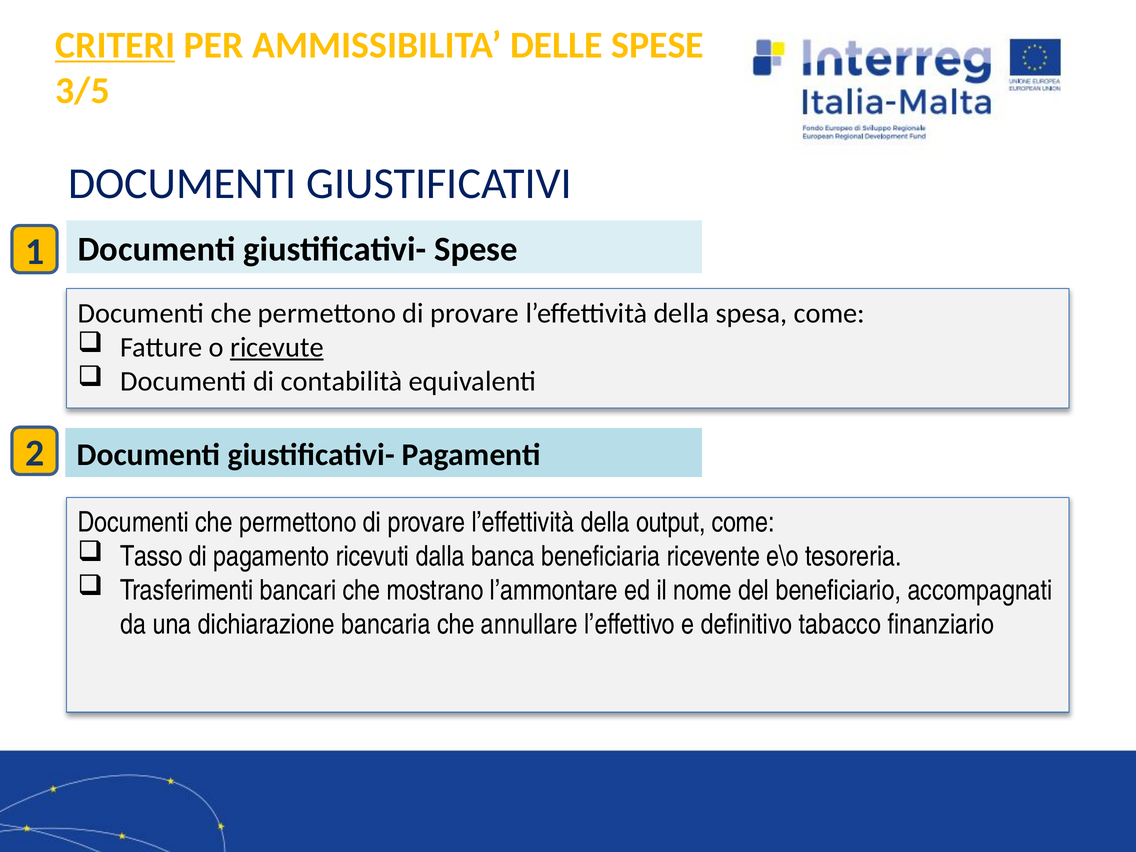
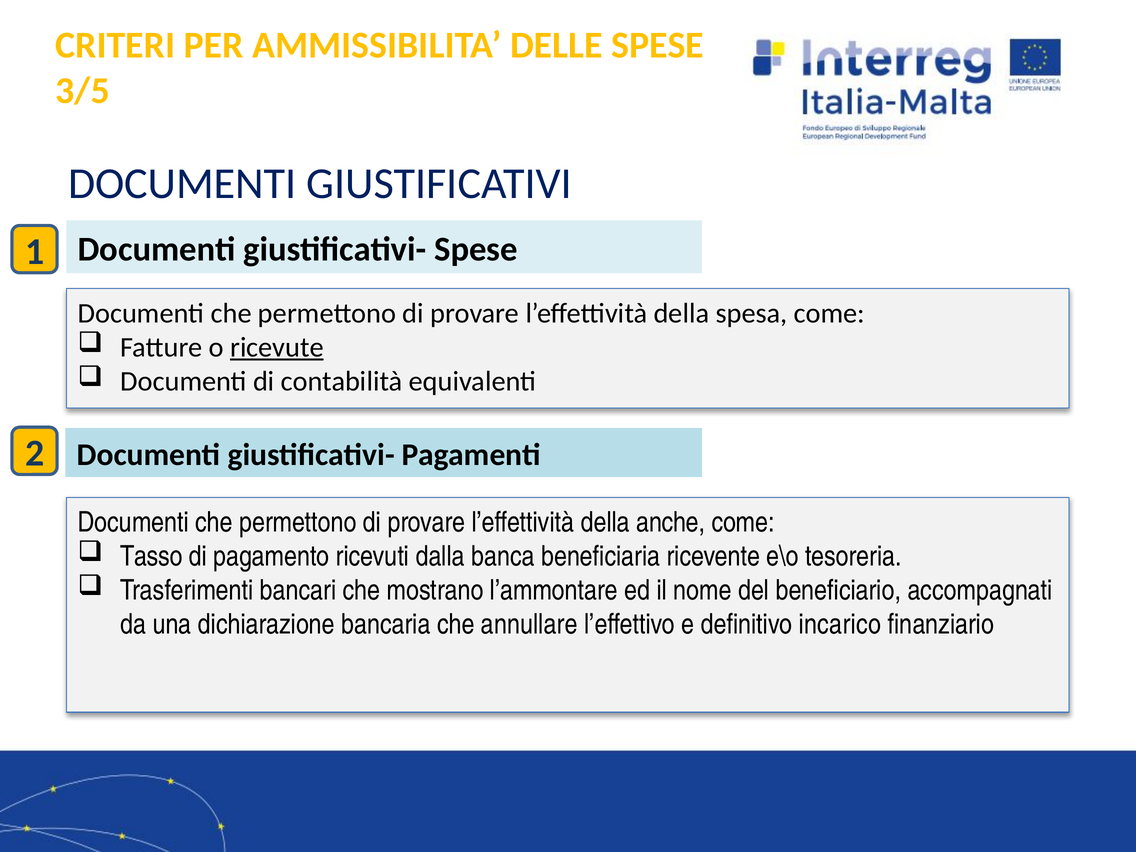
CRITERI underline: present -> none
output: output -> anche
tabacco: tabacco -> incarico
